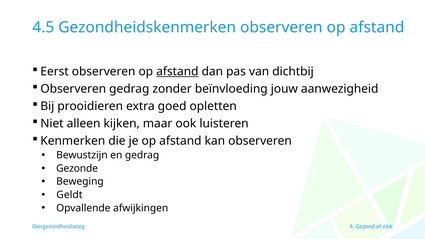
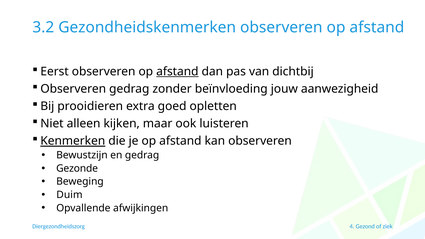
4.5: 4.5 -> 3.2
Kenmerken underline: none -> present
Geldt: Geldt -> Duim
